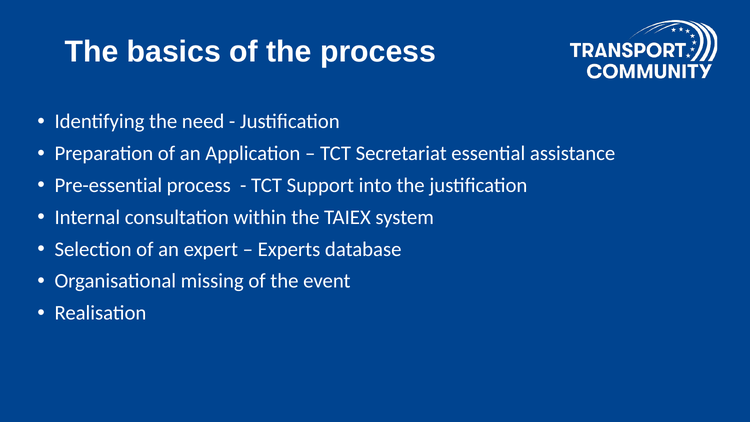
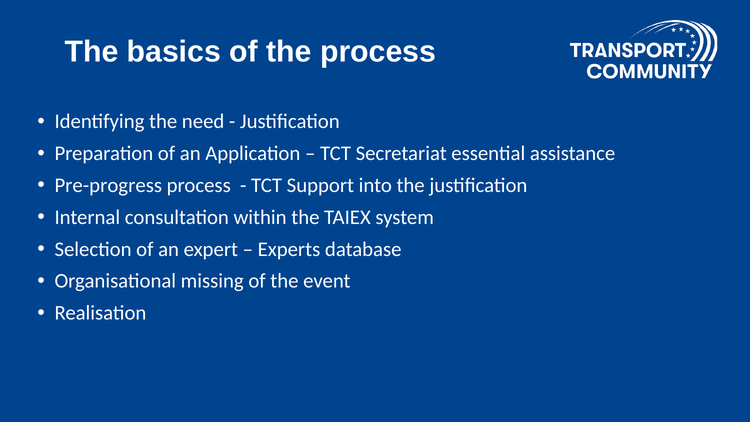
Pre-essential: Pre-essential -> Pre-progress
